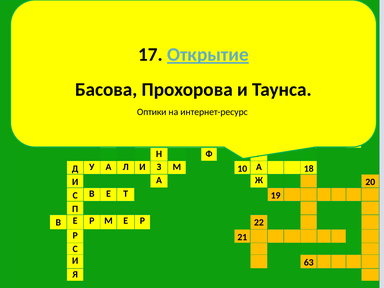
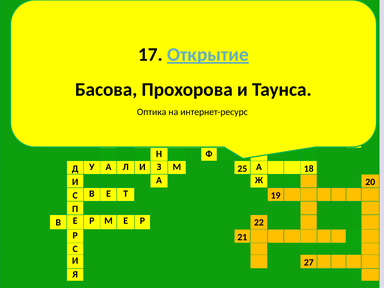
Оптики: Оптики -> Оптика
10: 10 -> 25
63: 63 -> 27
